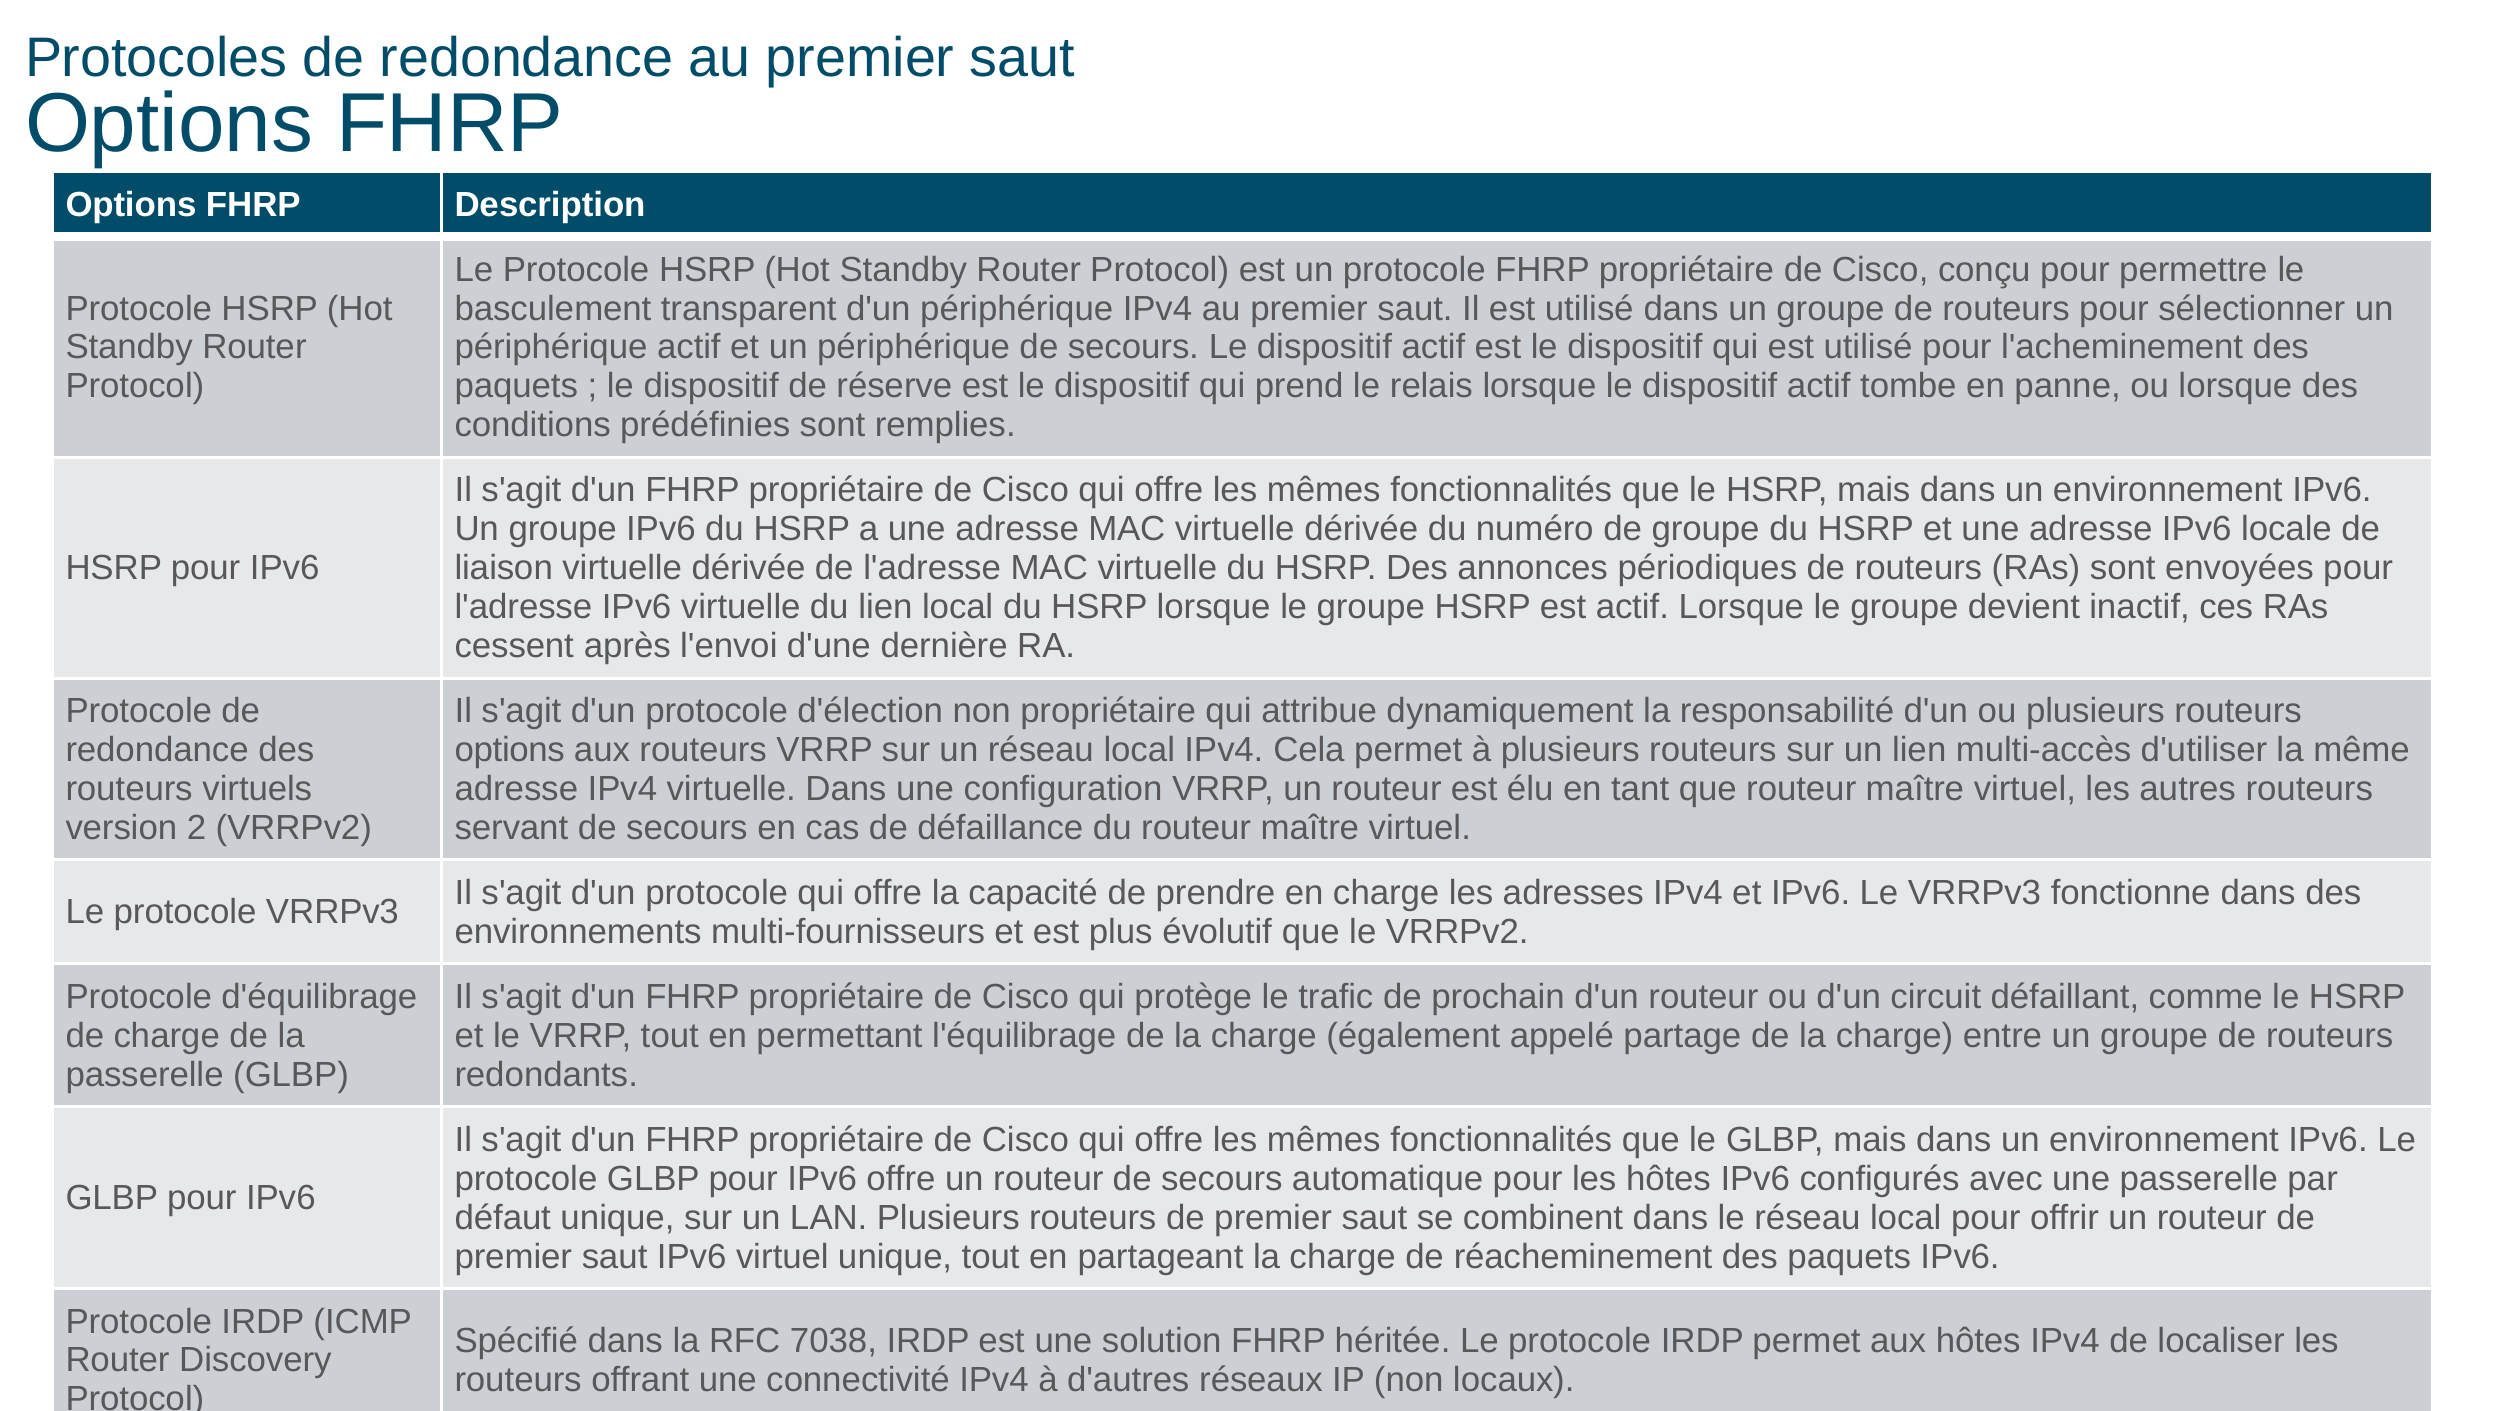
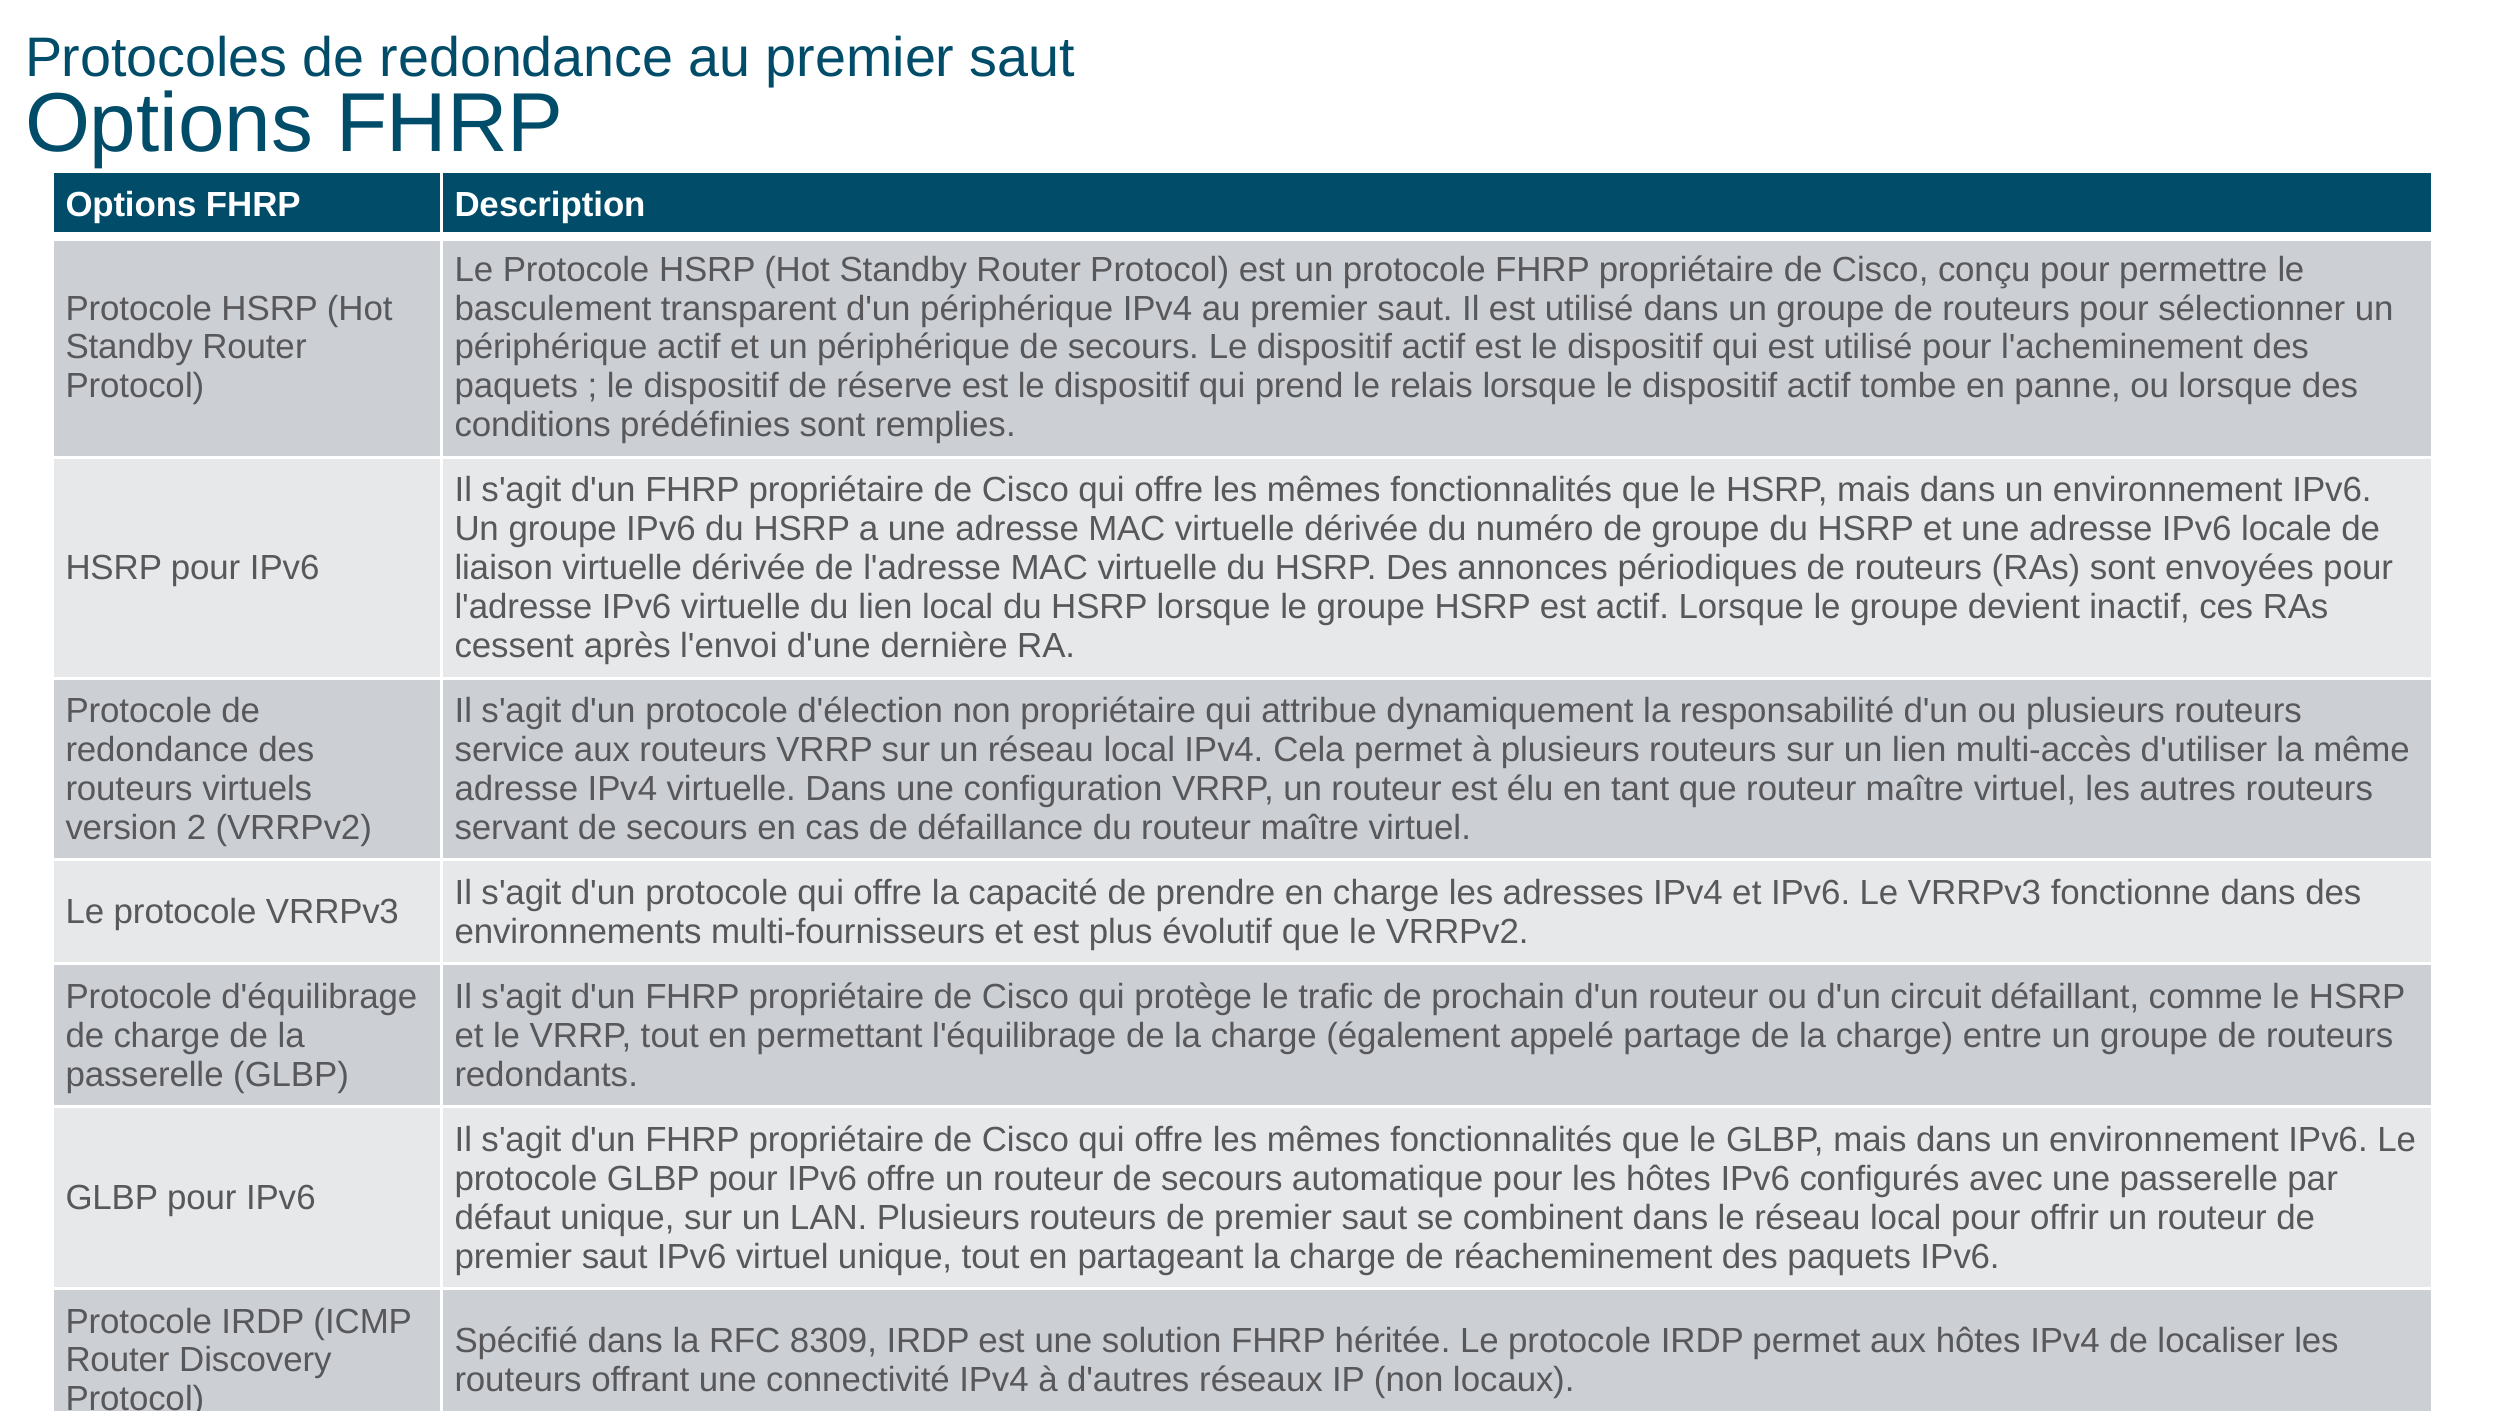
options at (510, 750): options -> service
7038: 7038 -> 8309
